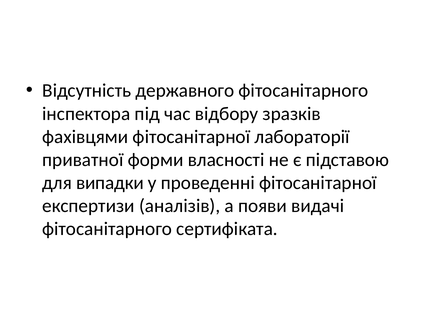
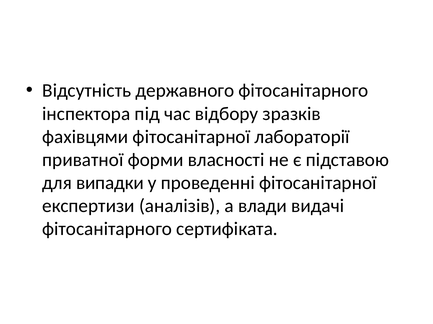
появи: появи -> влади
